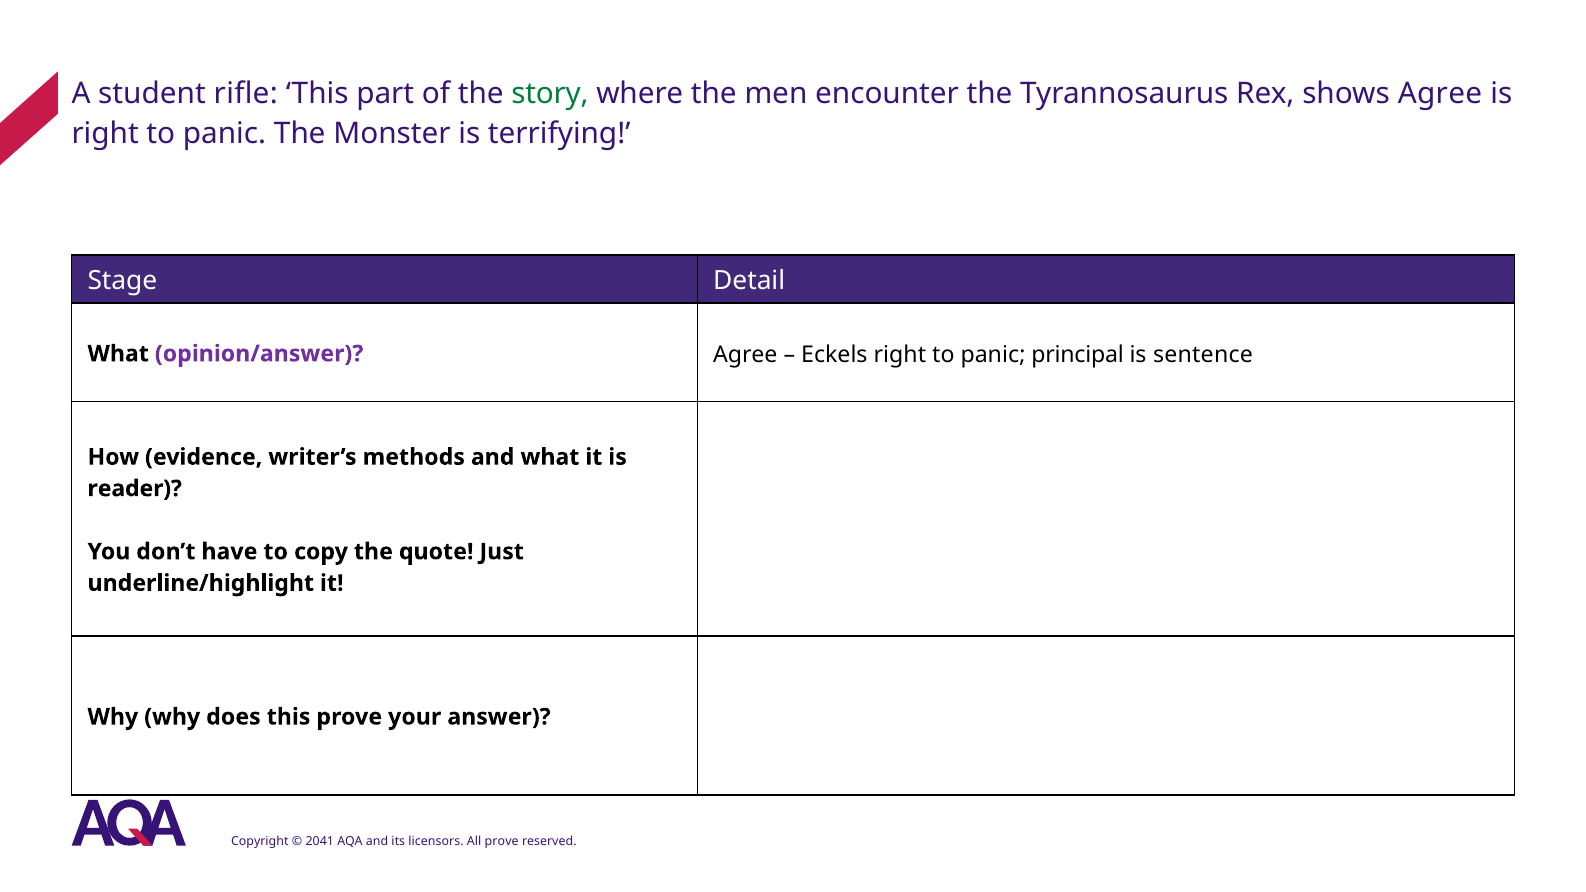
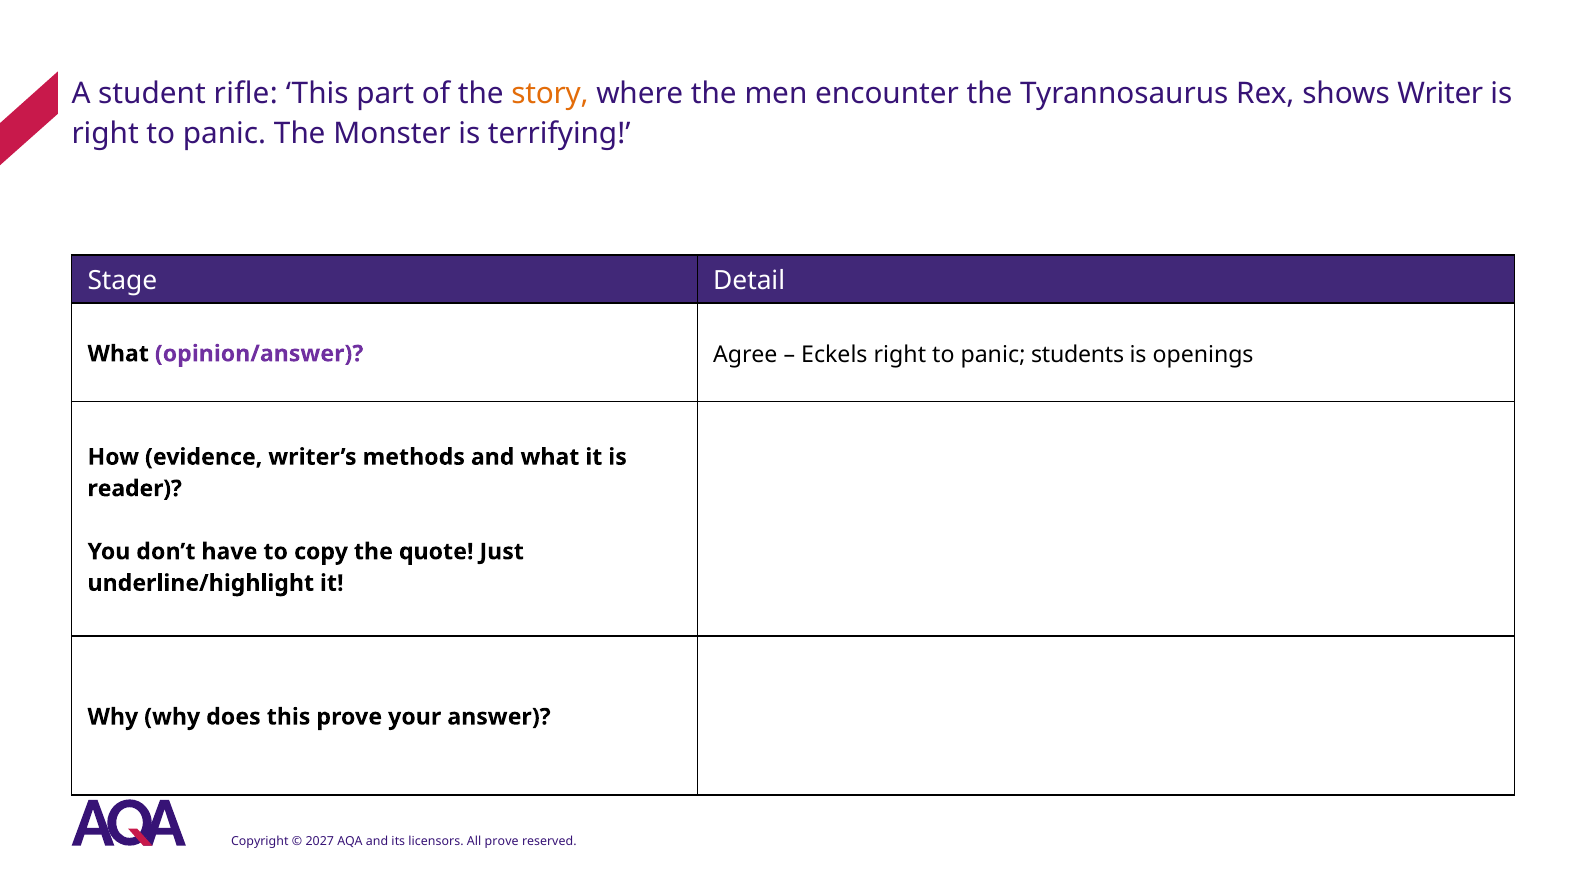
story colour: green -> orange
shows Agree: Agree -> Writer
principal: principal -> students
sentence: sentence -> openings
2041: 2041 -> 2027
